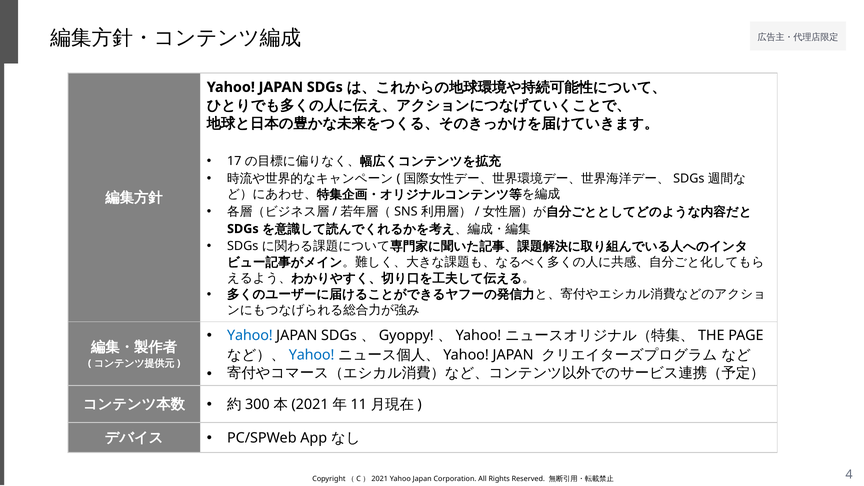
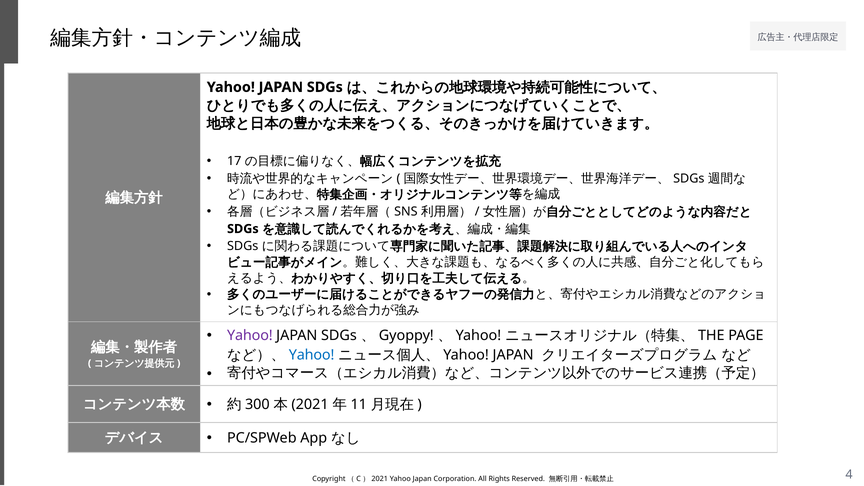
Yahoo at (250, 336) colour: blue -> purple
